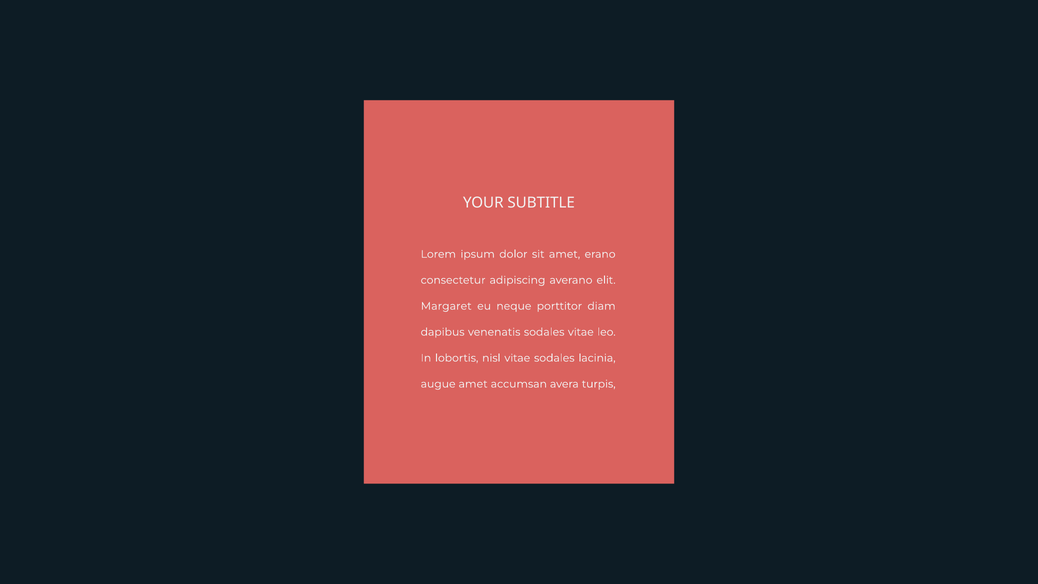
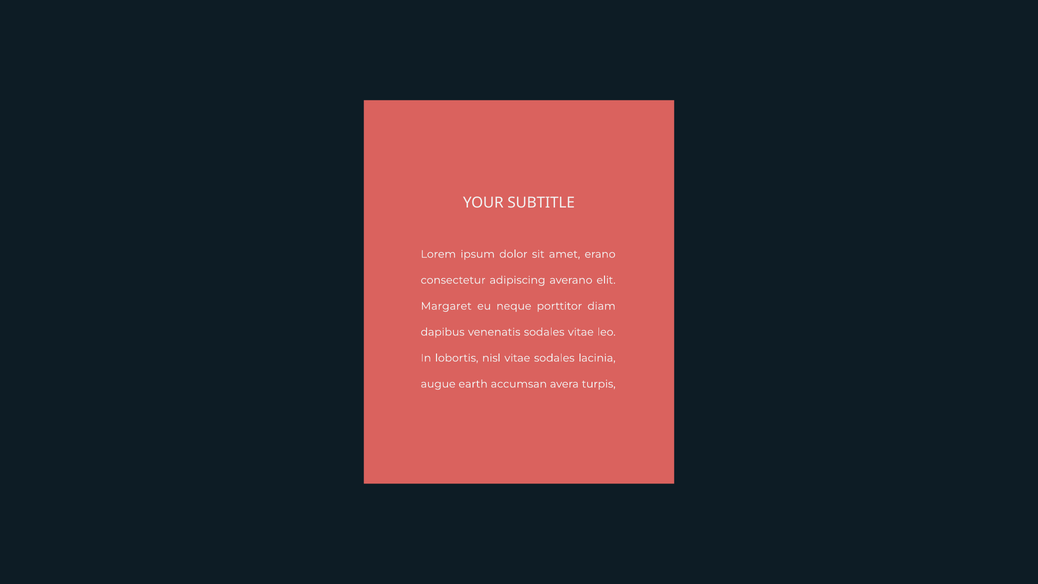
augue amet: amet -> earth
